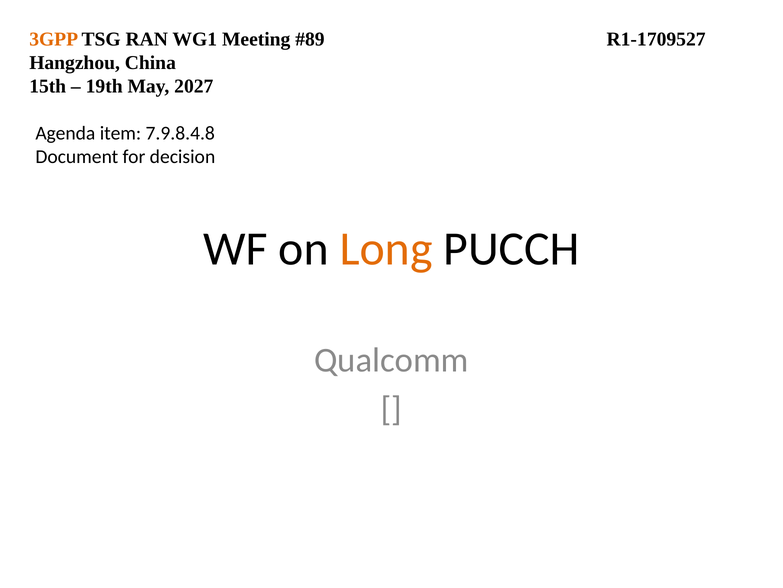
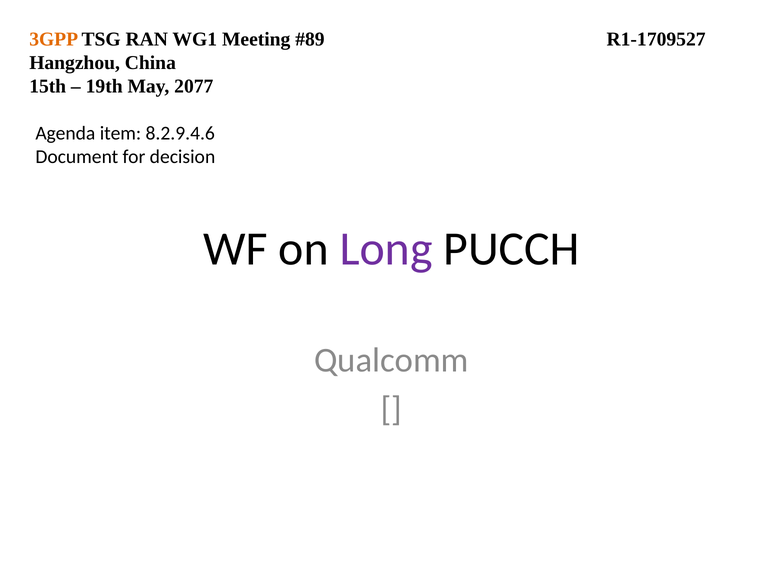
2027: 2027 -> 2077
7.9.8.4.8: 7.9.8.4.8 -> 8.2.9.4.6
Long colour: orange -> purple
